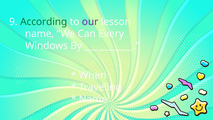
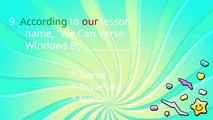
our colour: purple -> red
Every: Every -> Verse
When at (93, 75): When -> Name
